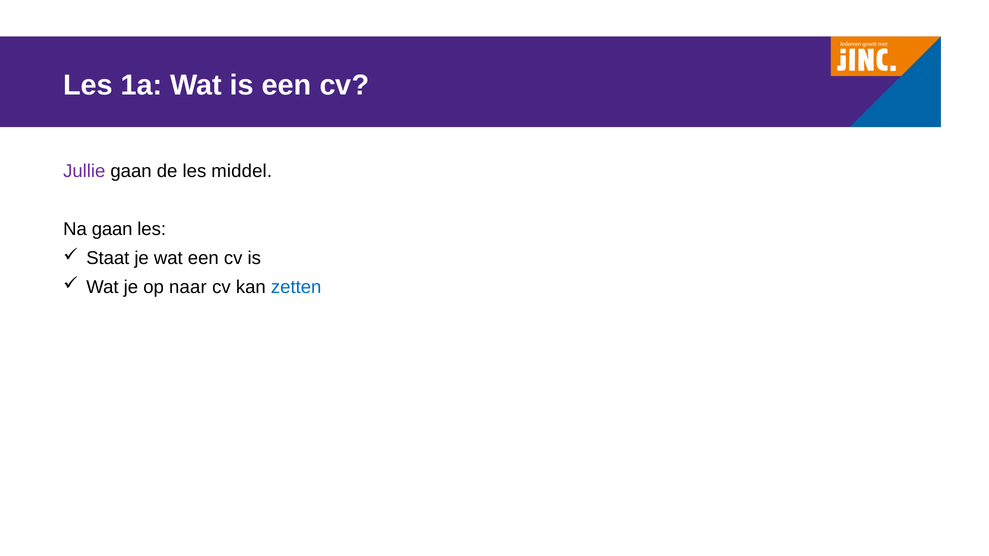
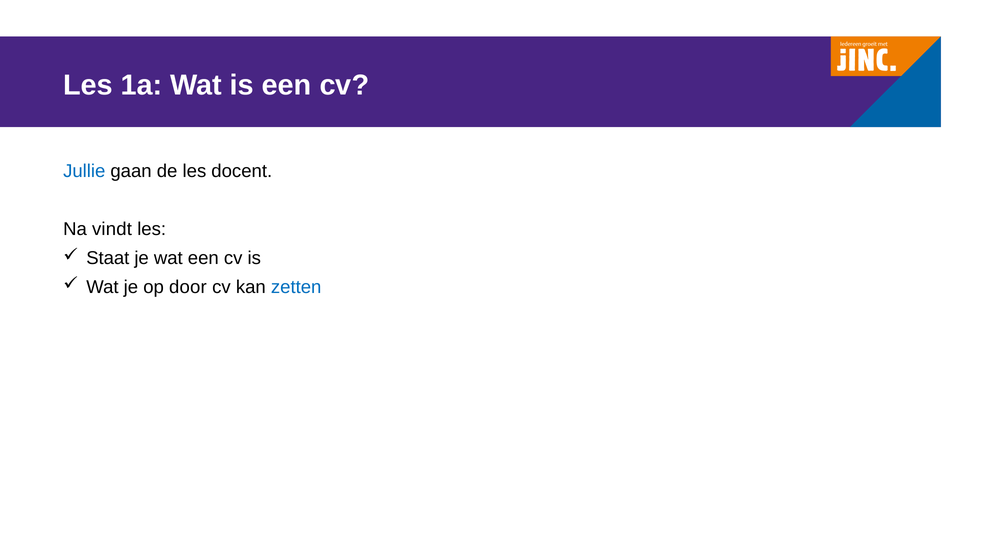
Jullie colour: purple -> blue
middel: middel -> docent
Na gaan: gaan -> vindt
naar: naar -> door
